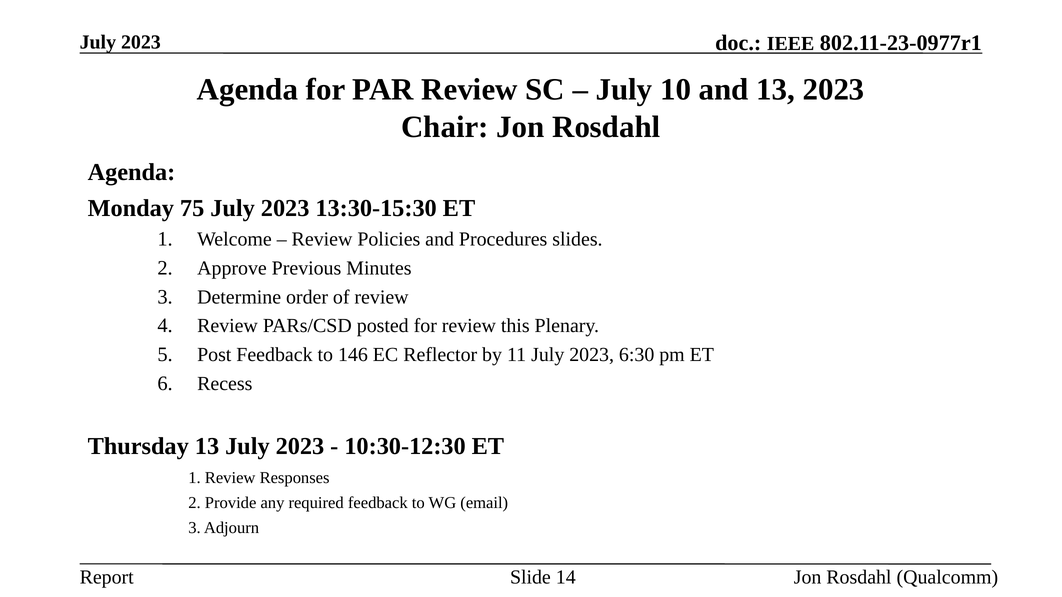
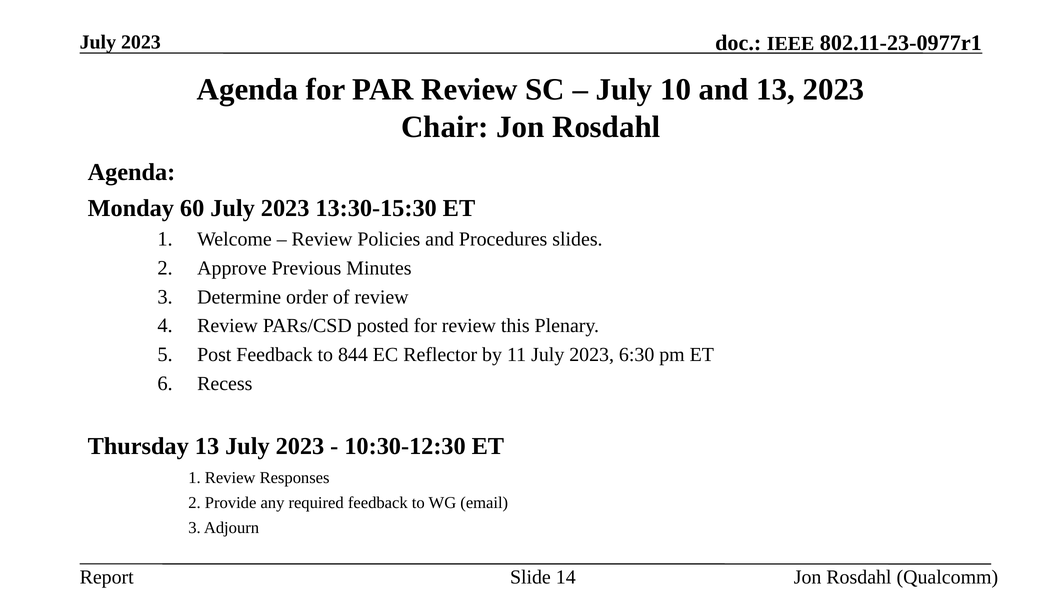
75: 75 -> 60
146: 146 -> 844
